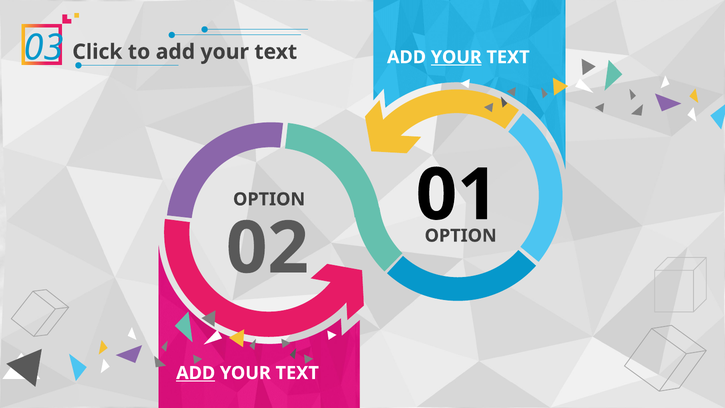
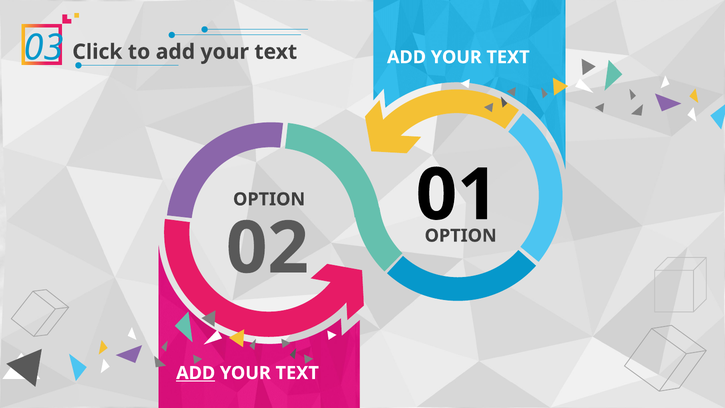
YOUR at (456, 57) underline: present -> none
